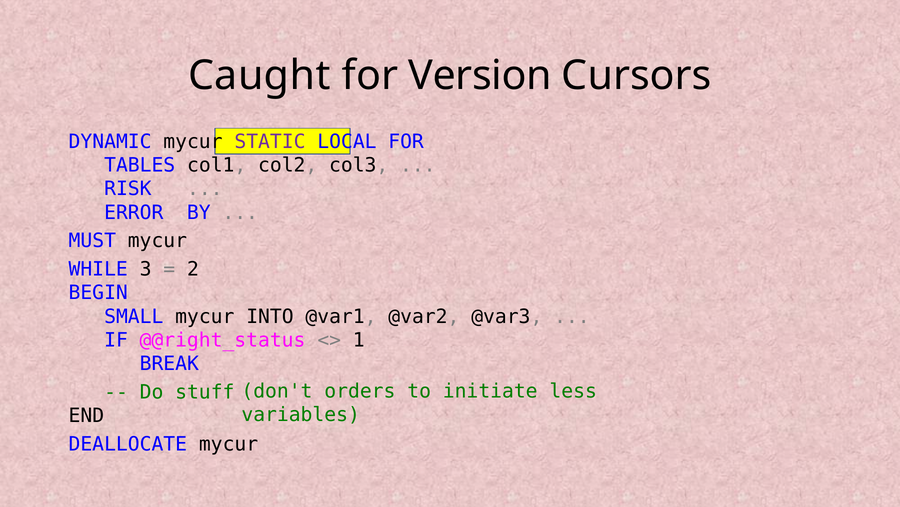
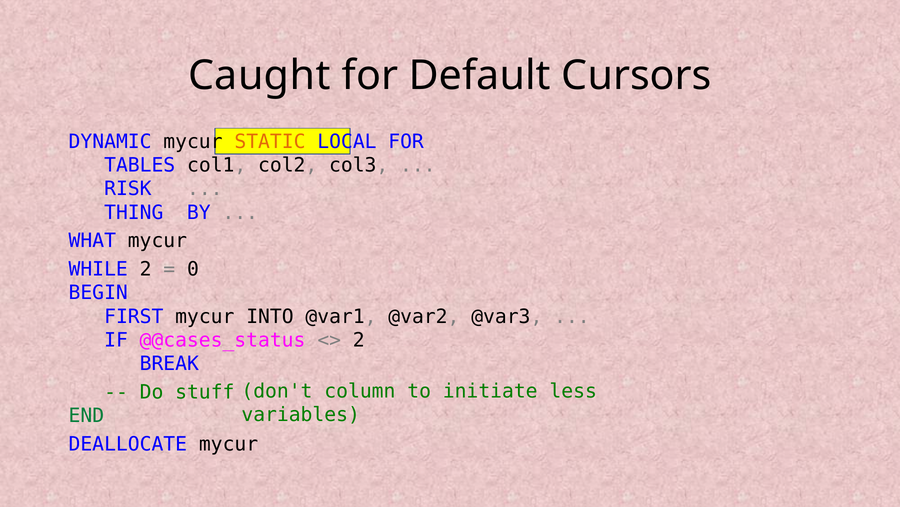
Version: Version -> Default
STATIC colour: purple -> orange
ERROR: ERROR -> THING
MUST: MUST -> WHAT
WHILE 3: 3 -> 2
2: 2 -> 0
SMALL: SMALL -> FIRST
@@right_status: @@right_status -> @@cases_status
1 at (359, 340): 1 -> 2
orders: orders -> column
END colour: black -> green
